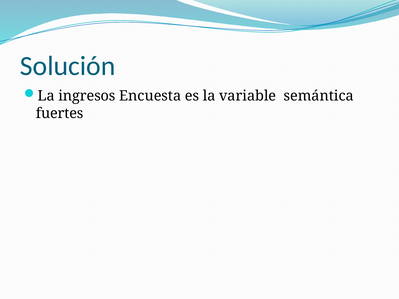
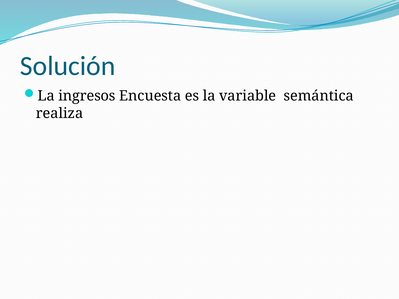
fuertes: fuertes -> realiza
